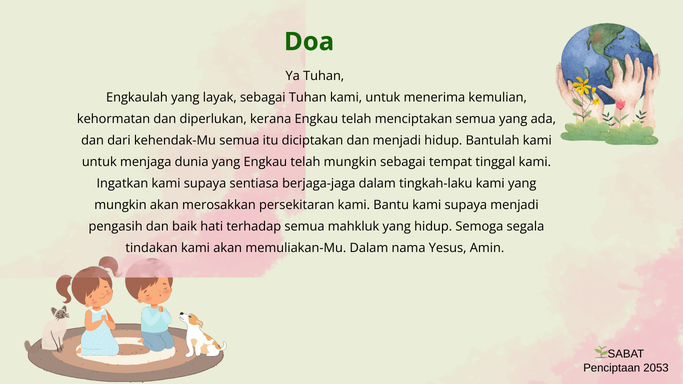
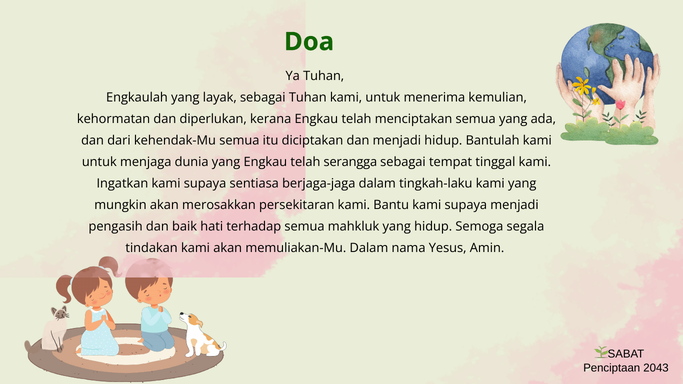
telah mungkin: mungkin -> serangga
2053: 2053 -> 2043
